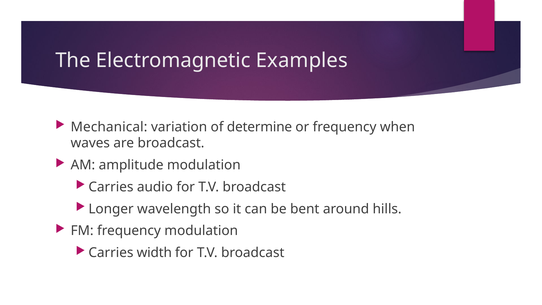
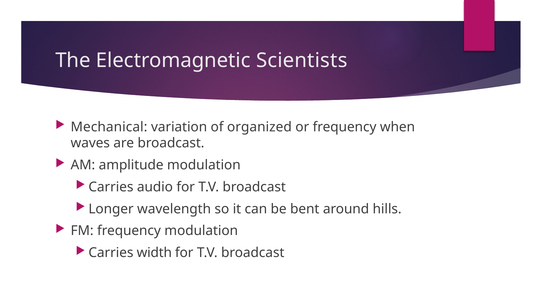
Examples: Examples -> Scientists
determine: determine -> organized
